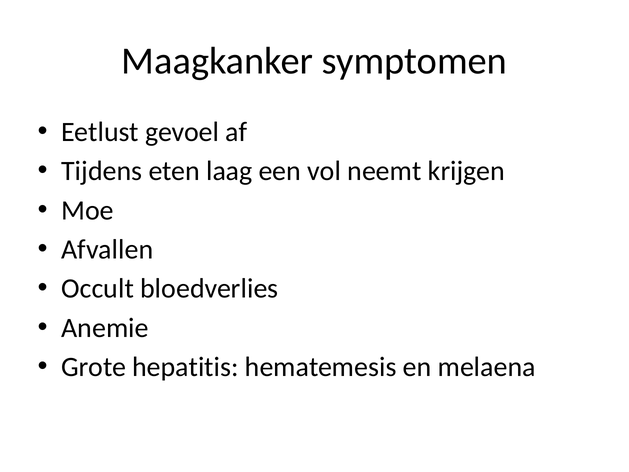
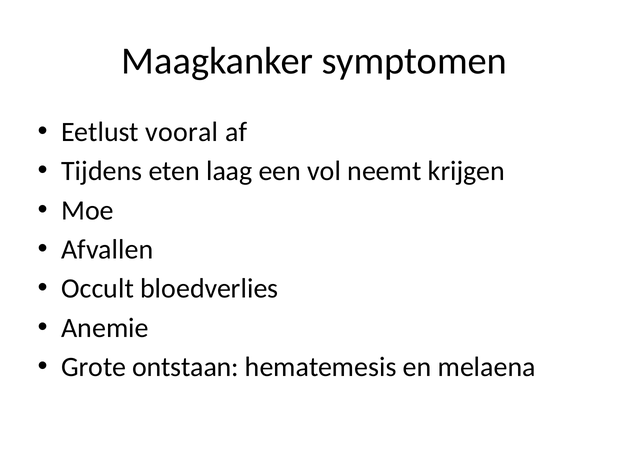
gevoel: gevoel -> vooral
hepatitis: hepatitis -> ontstaan
